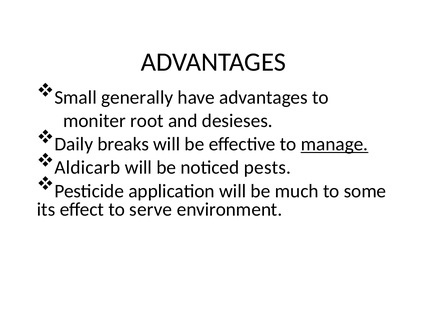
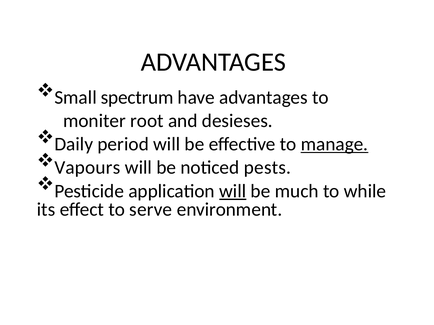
generally: generally -> spectrum
breaks: breaks -> period
Aldicarb: Aldicarb -> Vapours
will at (233, 191) underline: none -> present
some: some -> while
